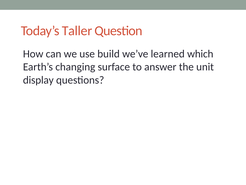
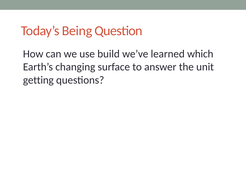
Taller: Taller -> Being
display: display -> getting
